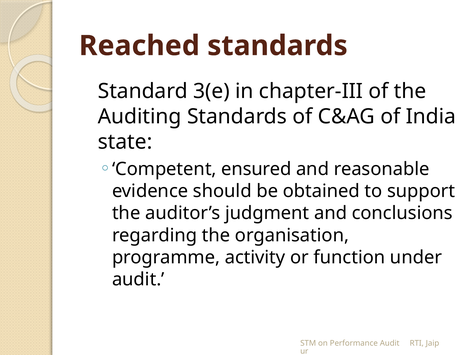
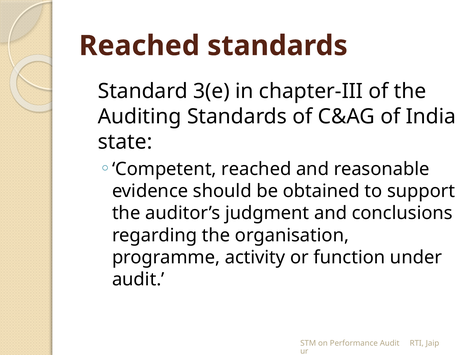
Competent ensured: ensured -> reached
